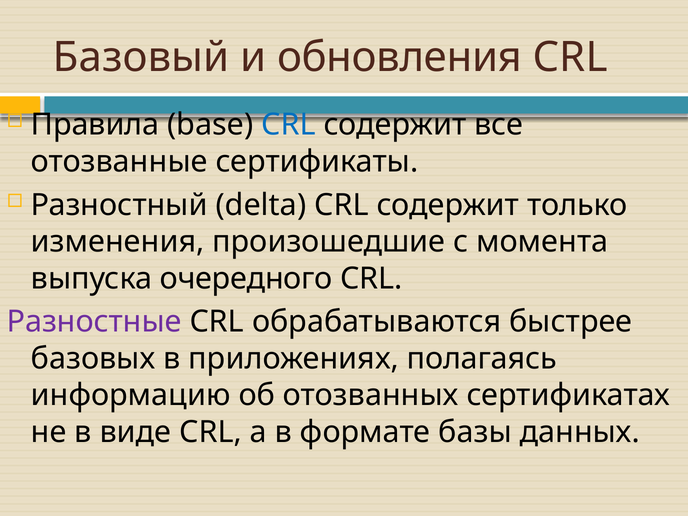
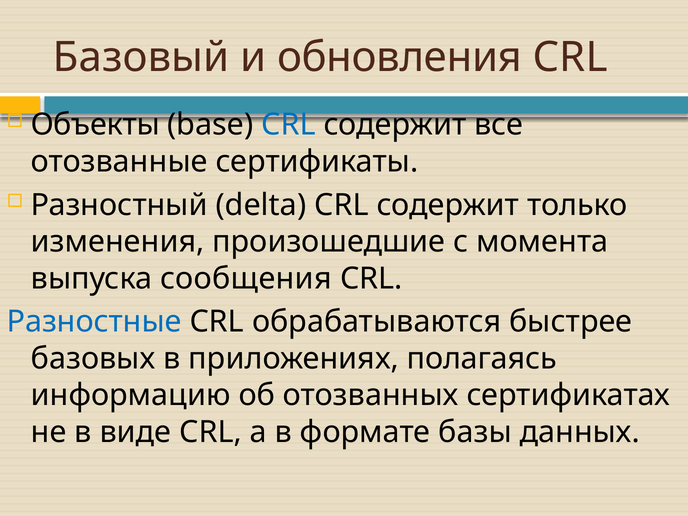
Правила: Правила -> Объекты
очередного: очередного -> сообщения
Разностные colour: purple -> blue
